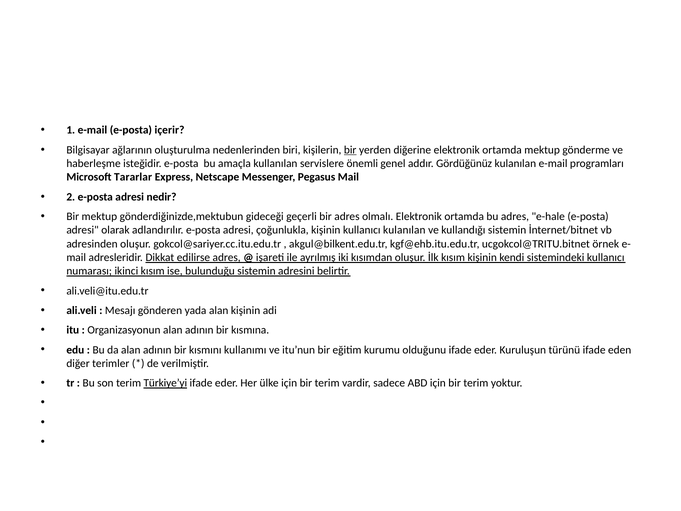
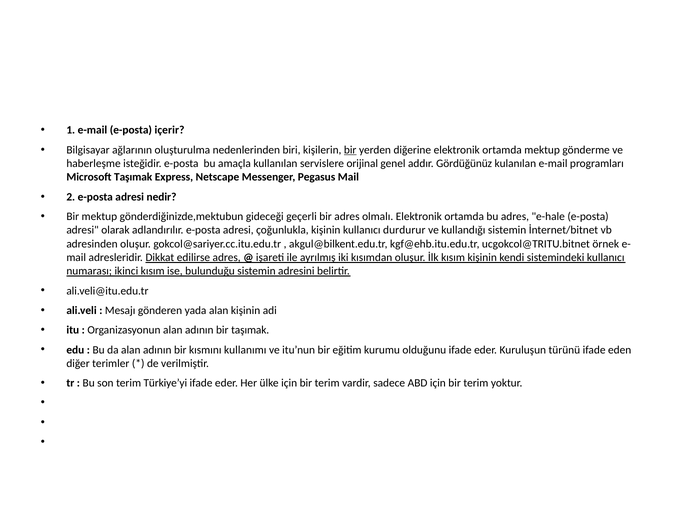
önemli: önemli -> orijinal
Microsoft Tararlar: Tararlar -> Taşımak
kullanıcı kulanılan: kulanılan -> durdurur
bir kısmına: kısmına -> taşımak
Türkiye’yi underline: present -> none
